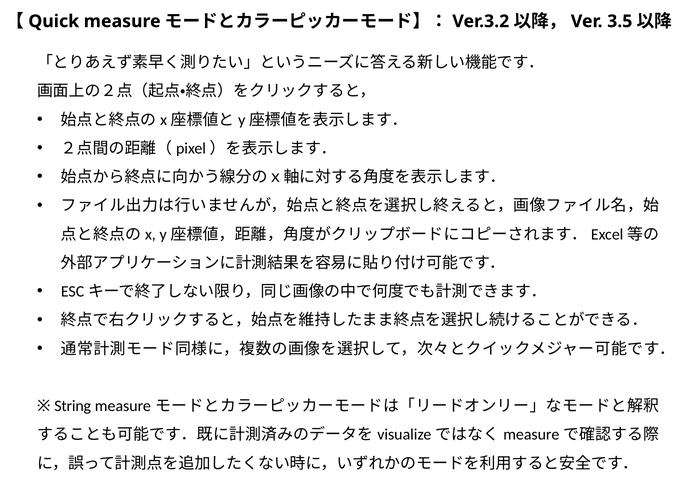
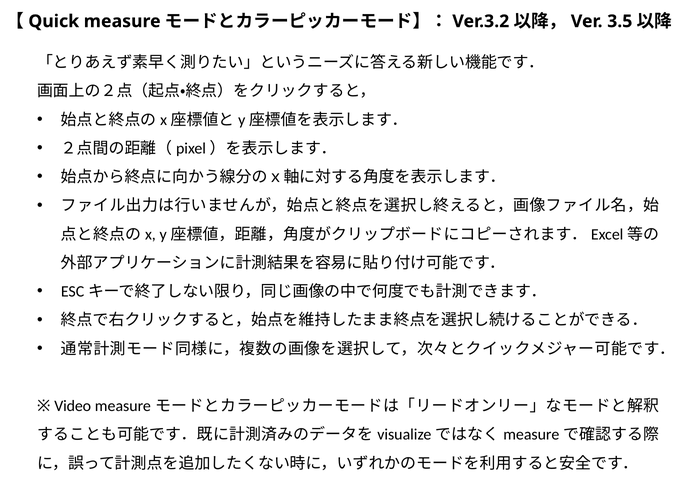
String: String -> Video
